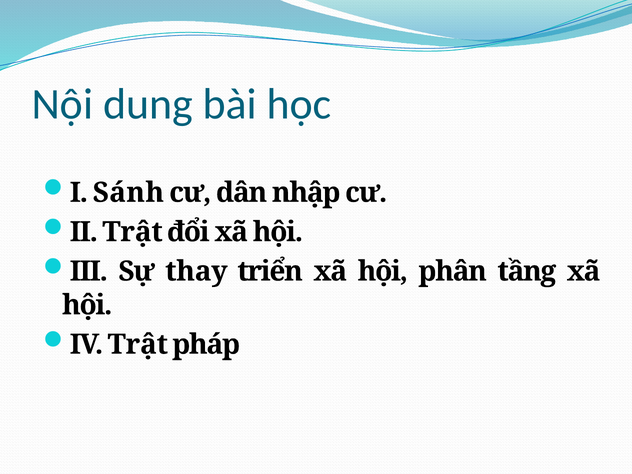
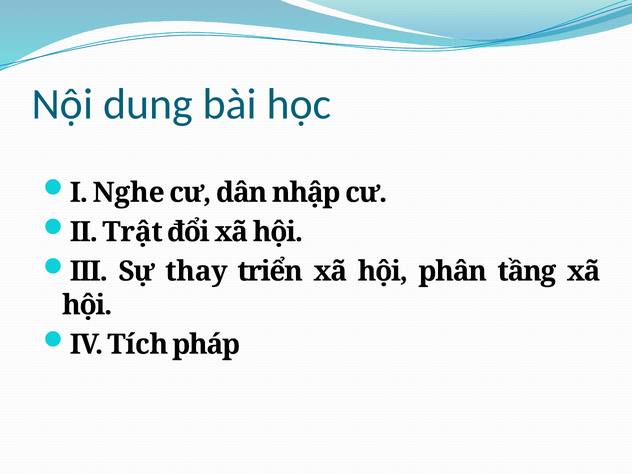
Sánh: Sánh -> Nghe
IV Trật: Trật -> Tích
